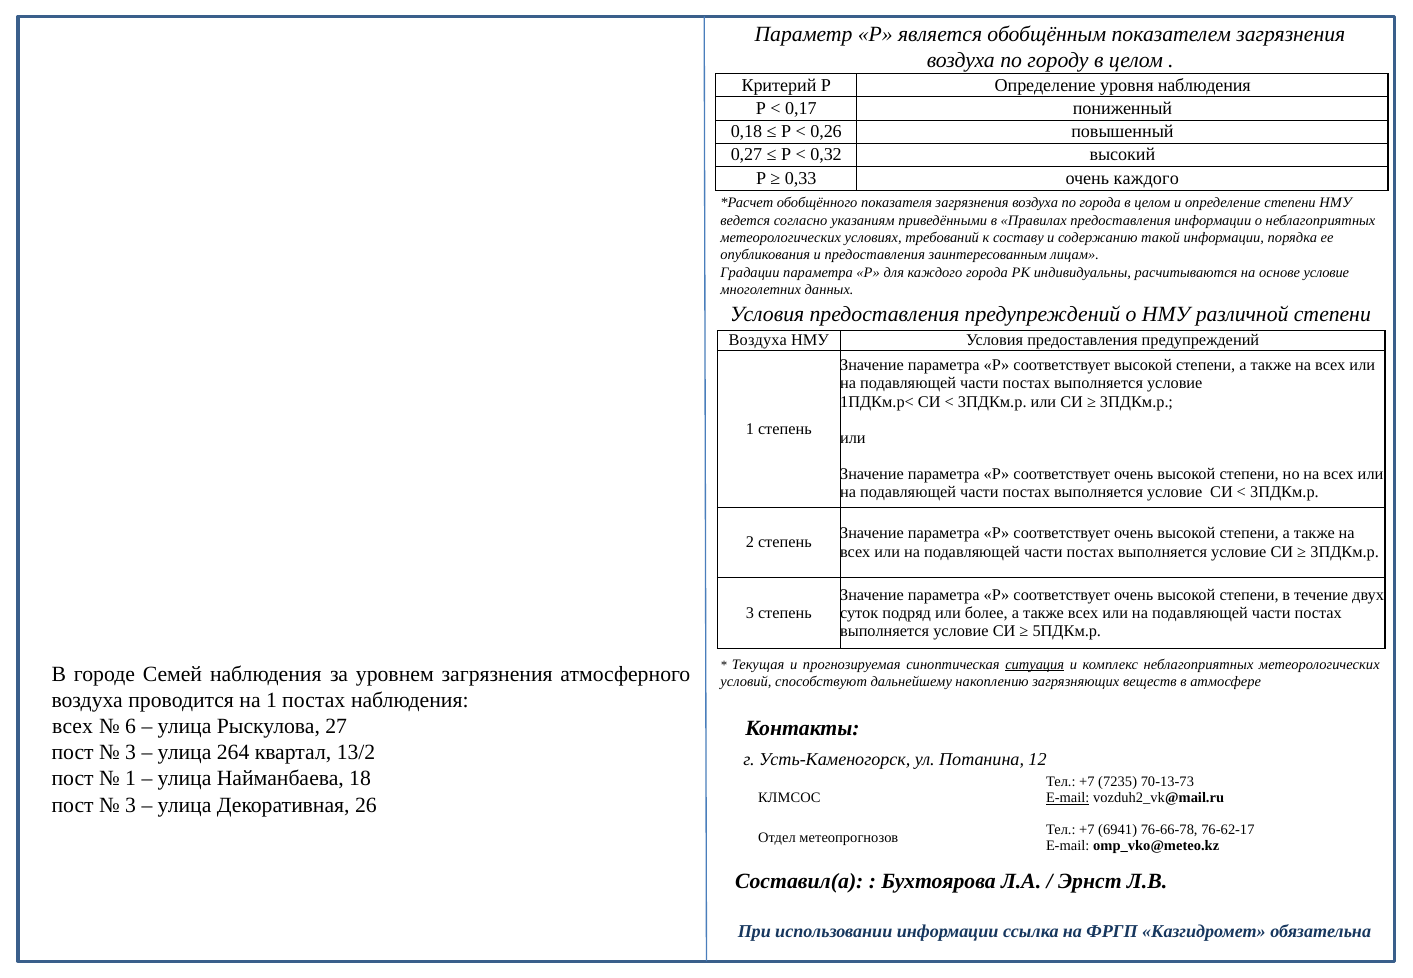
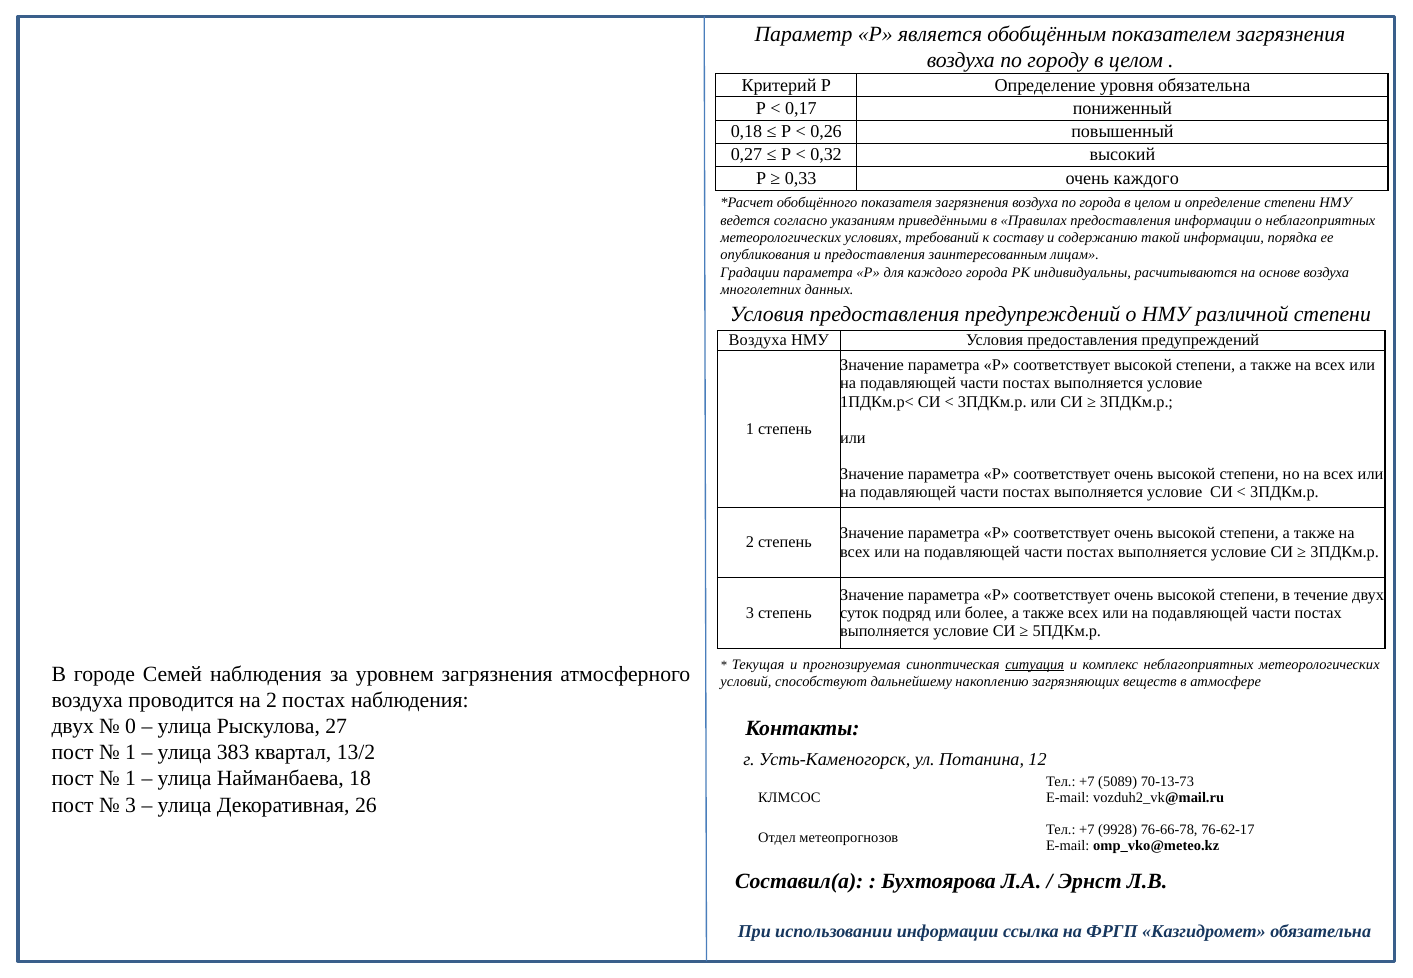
уровня наблюдения: наблюдения -> обязательна
основе условие: условие -> воздуха
на 1: 1 -> 2
всех at (73, 727): всех -> двух
6: 6 -> 0
3 at (131, 753): 3 -> 1
264: 264 -> 383
7235: 7235 -> 5089
E-mail at (1068, 798) underline: present -> none
6941: 6941 -> 9928
